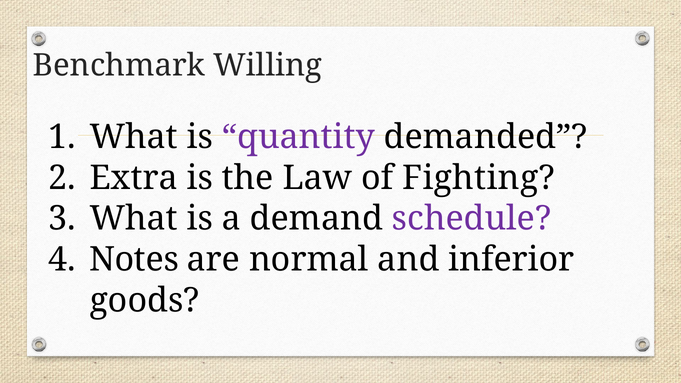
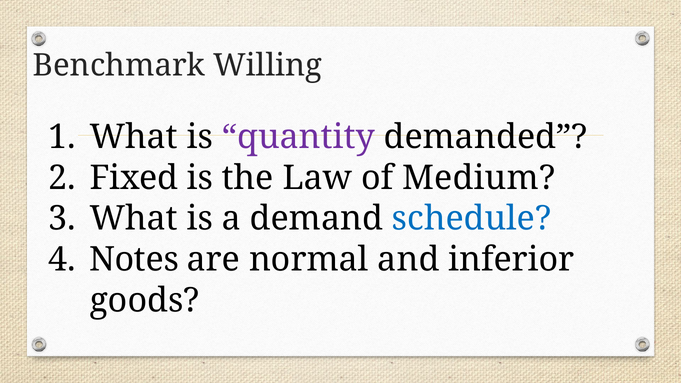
Extra: Extra -> Fixed
Fighting: Fighting -> Medium
schedule colour: purple -> blue
